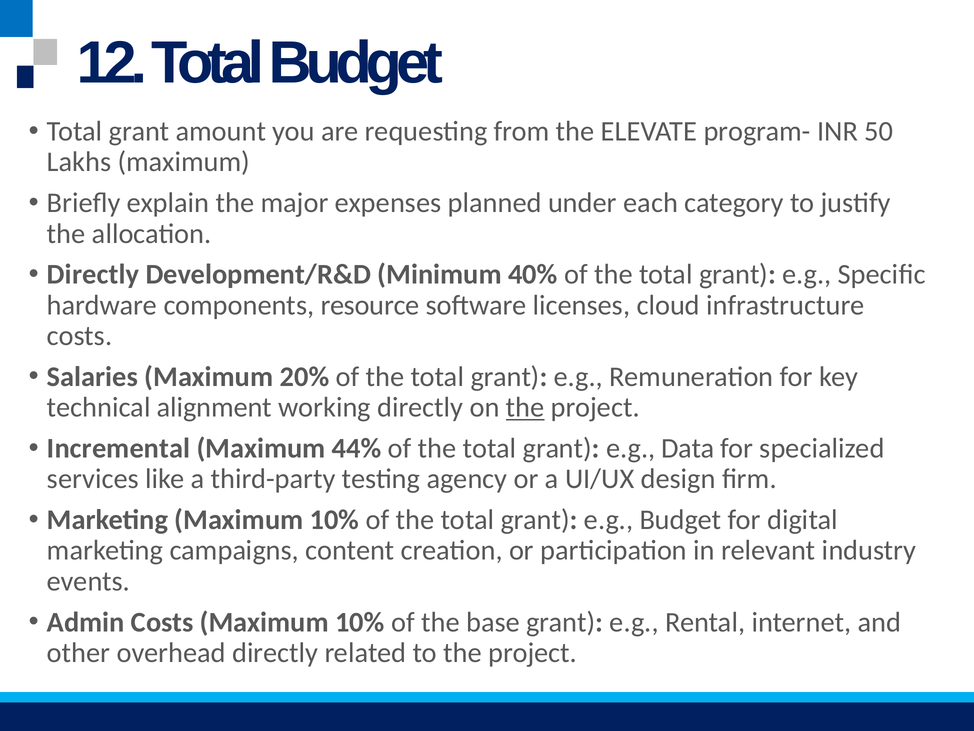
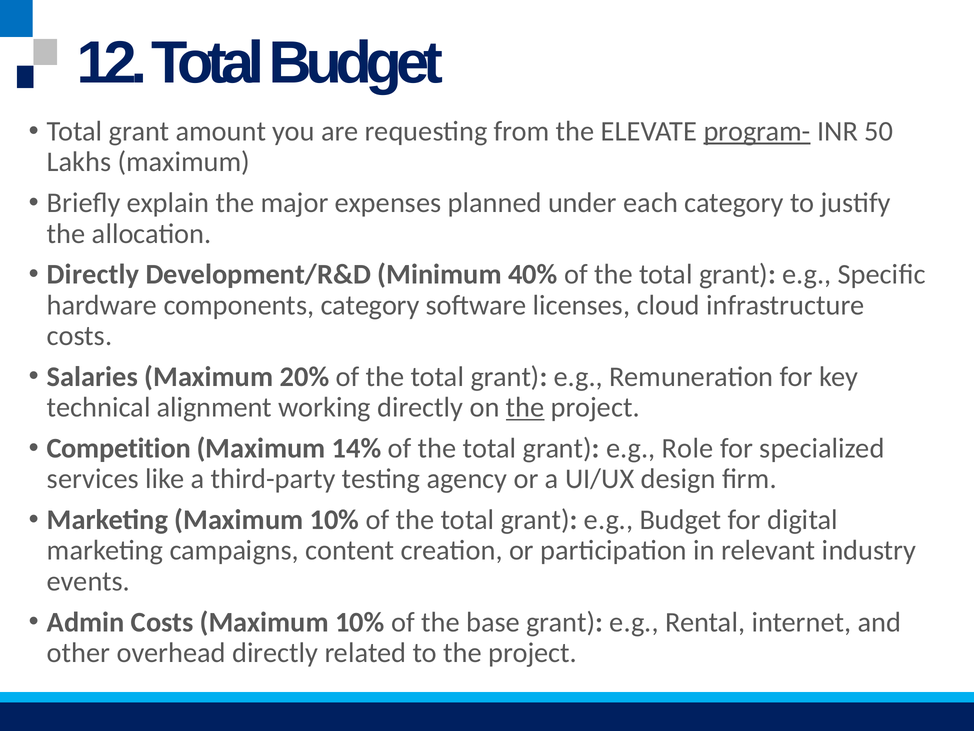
program- underline: none -> present
components resource: resource -> category
Incremental: Incremental -> Competition
44%: 44% -> 14%
Data: Data -> Role
